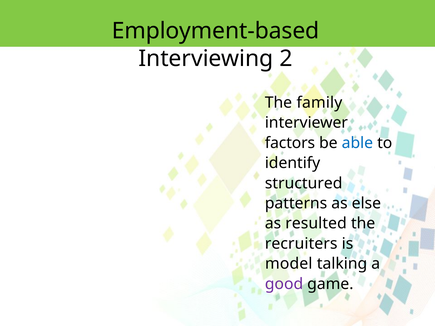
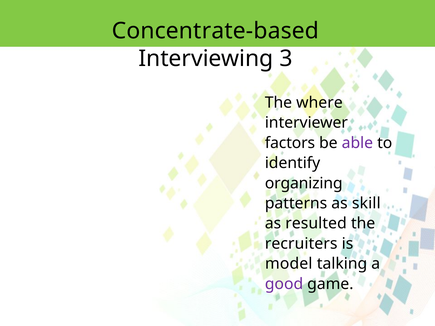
Employment-based: Employment-based -> Concentrate-based
2: 2 -> 3
family: family -> where
able colour: blue -> purple
structured: structured -> organizing
else: else -> skill
